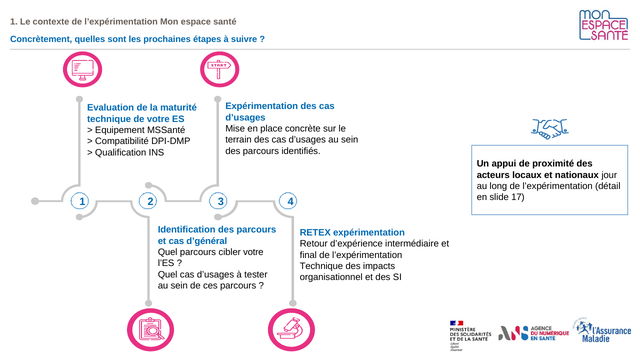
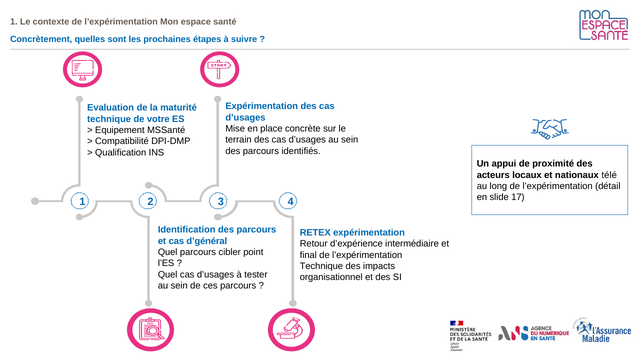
jour: jour -> télé
cibler votre: votre -> point
